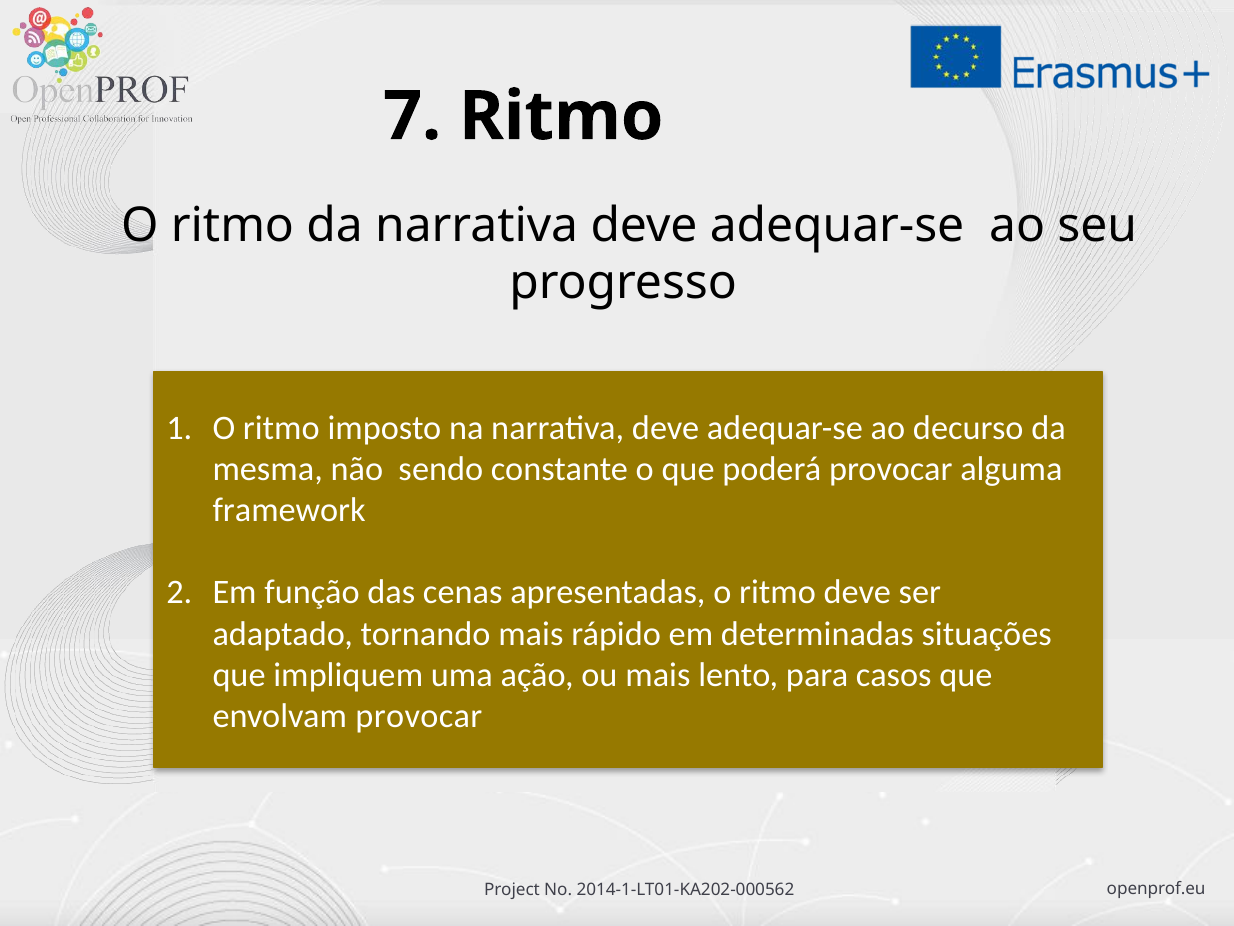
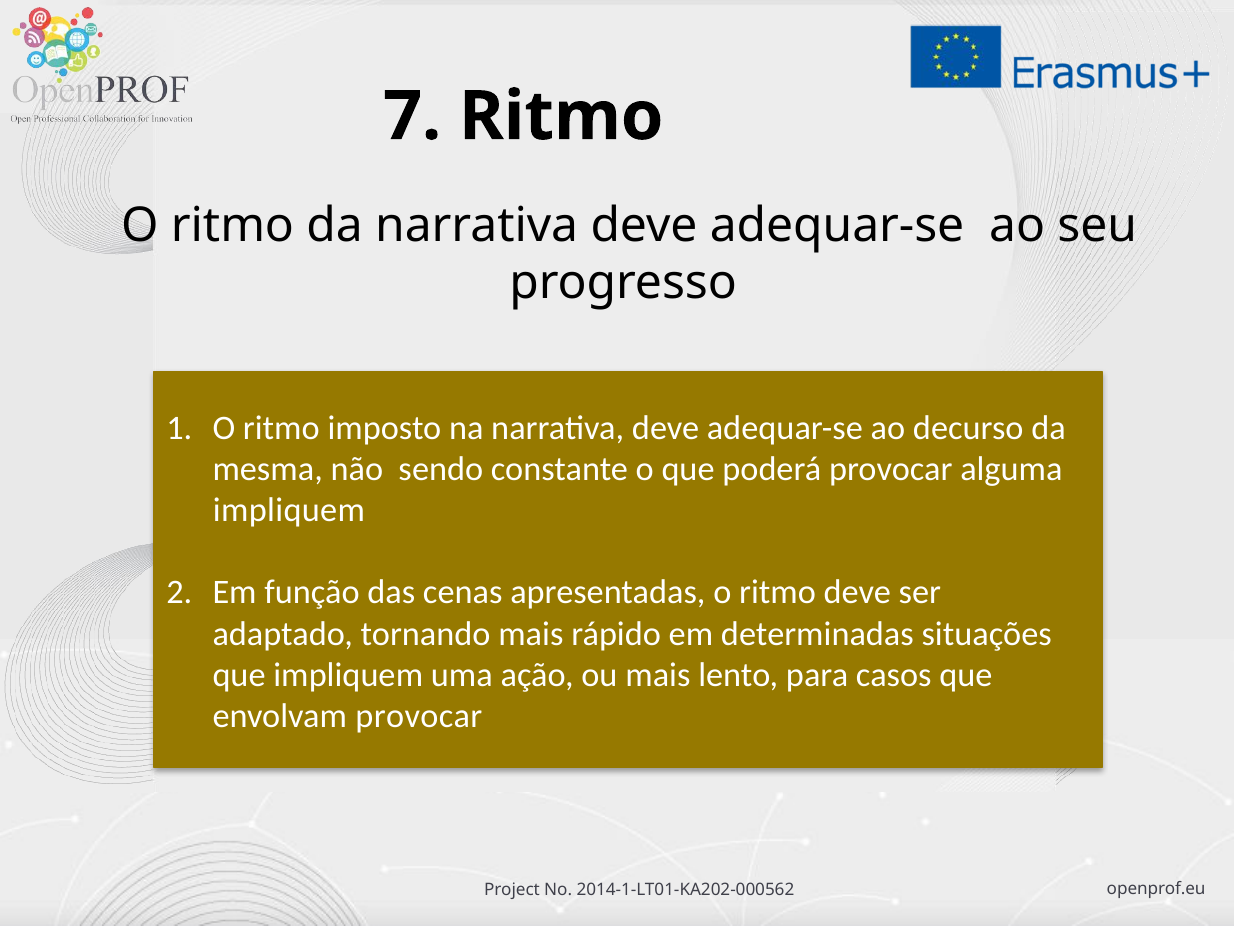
framework at (289, 510): framework -> impliquem
